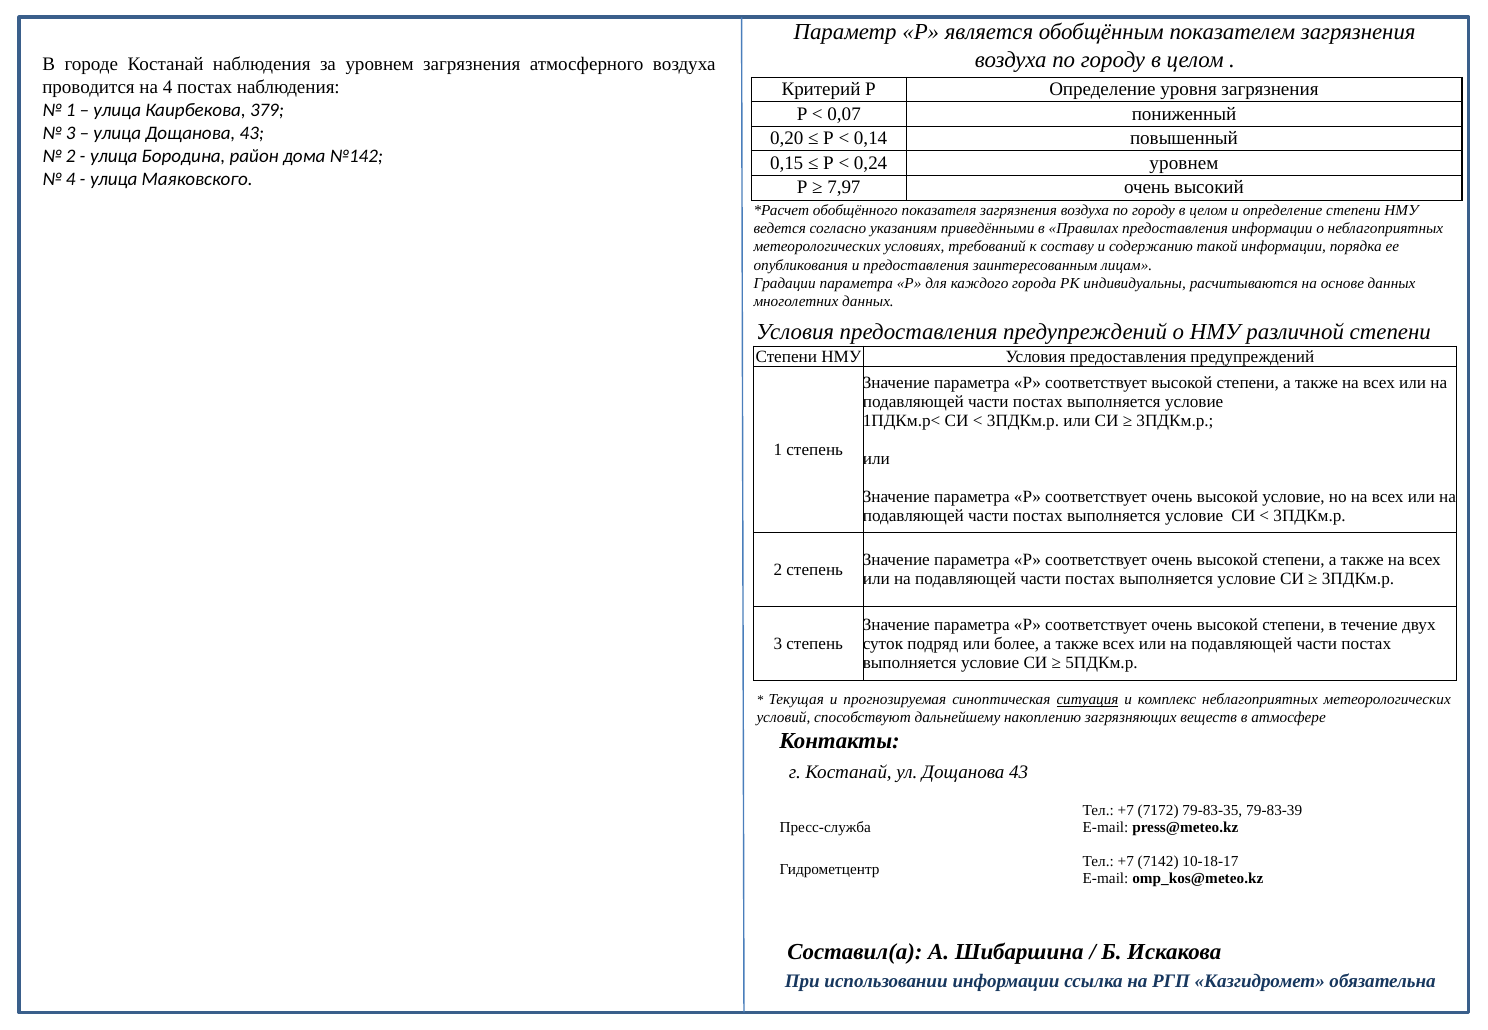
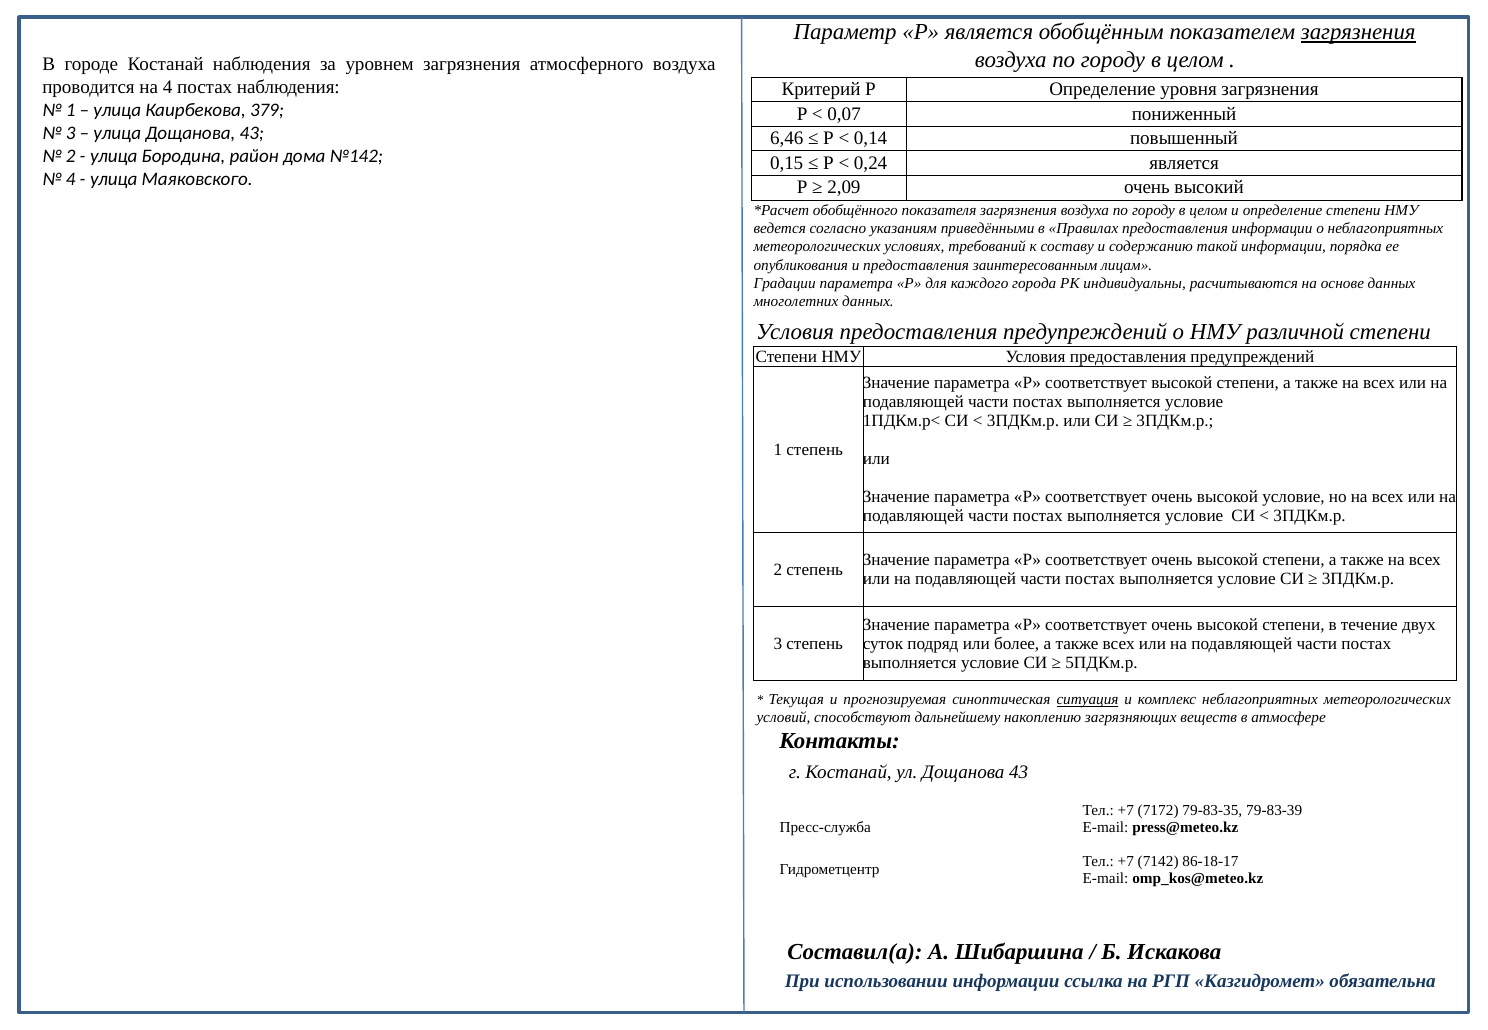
загрязнения at (1358, 32) underline: none -> present
0,20: 0,20 -> 6,46
0,24 уровнем: уровнем -> является
7,97: 7,97 -> 2,09
10-18-17: 10-18-17 -> 86-18-17
